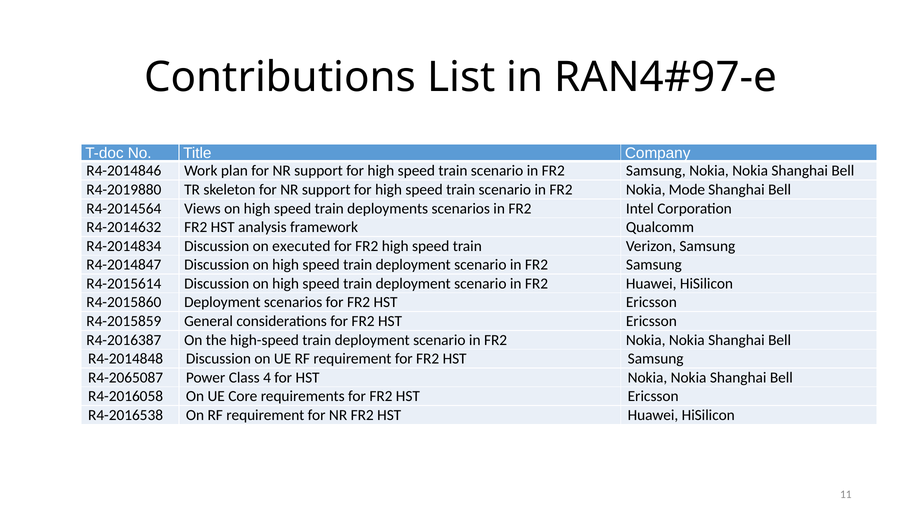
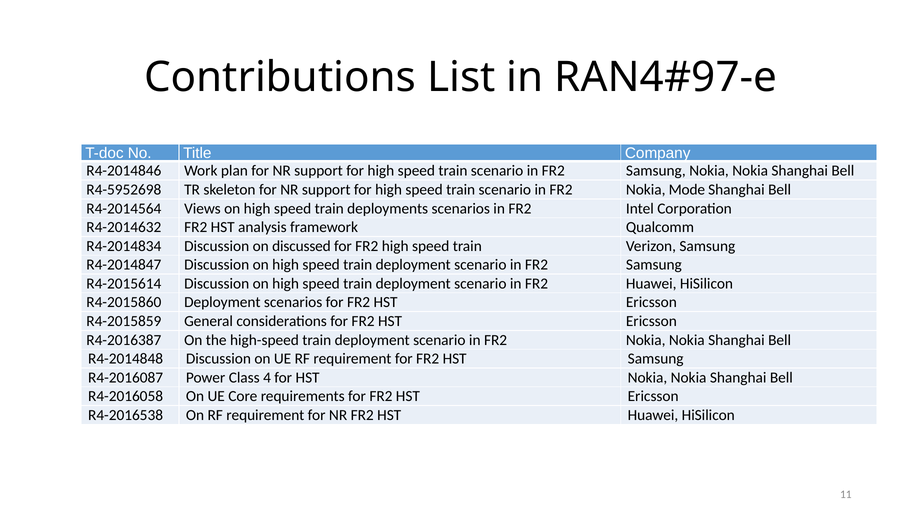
R4-2019880: R4-2019880 -> R4-5952698
executed: executed -> discussed
R4-2065087: R4-2065087 -> R4-2016087
